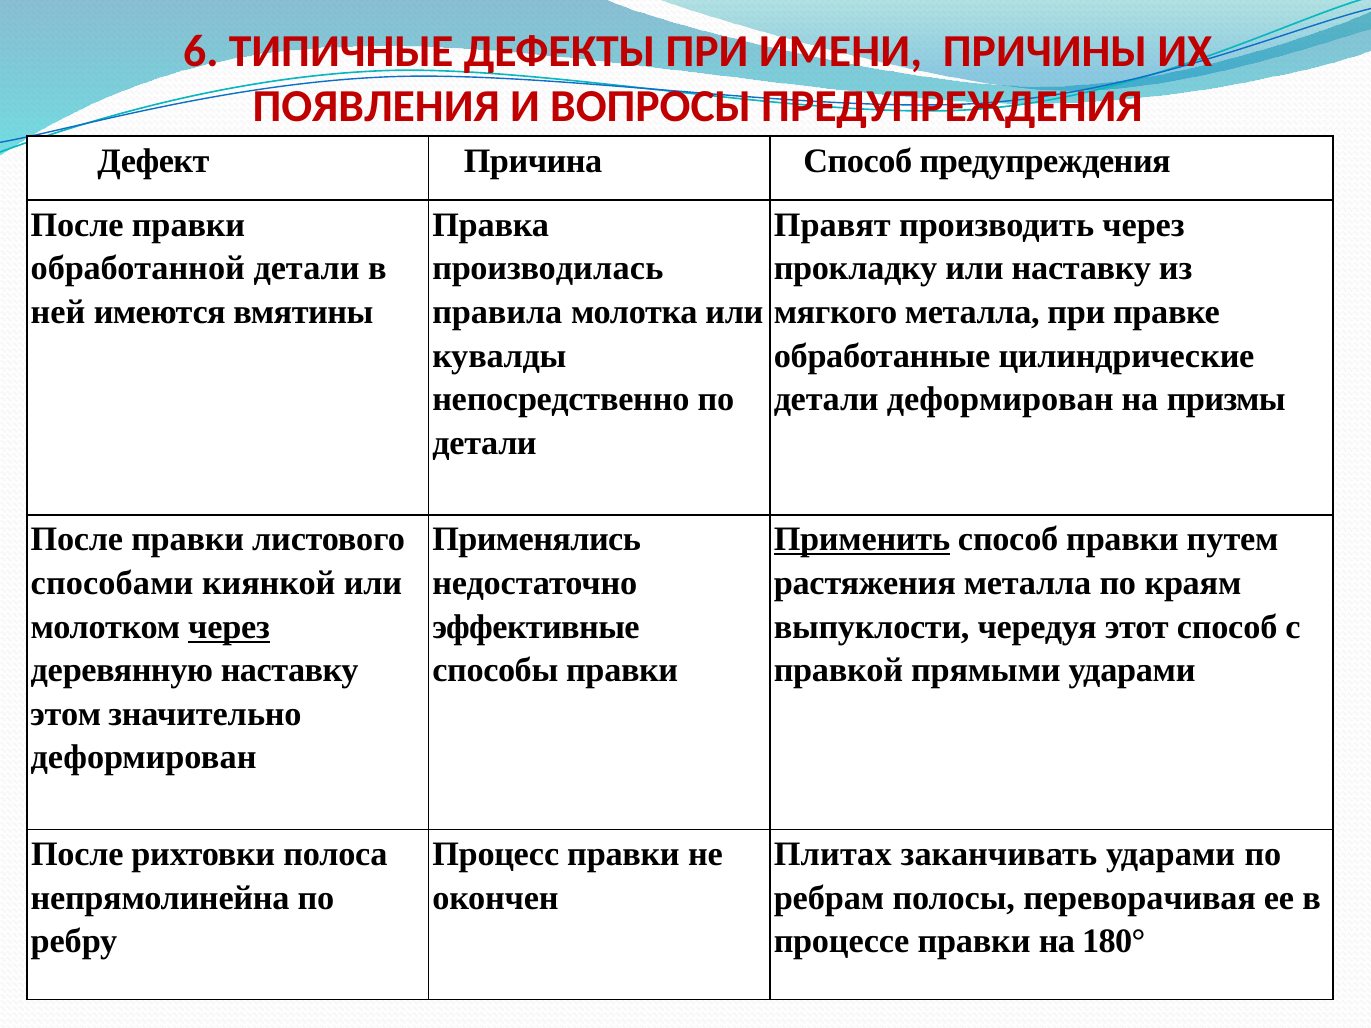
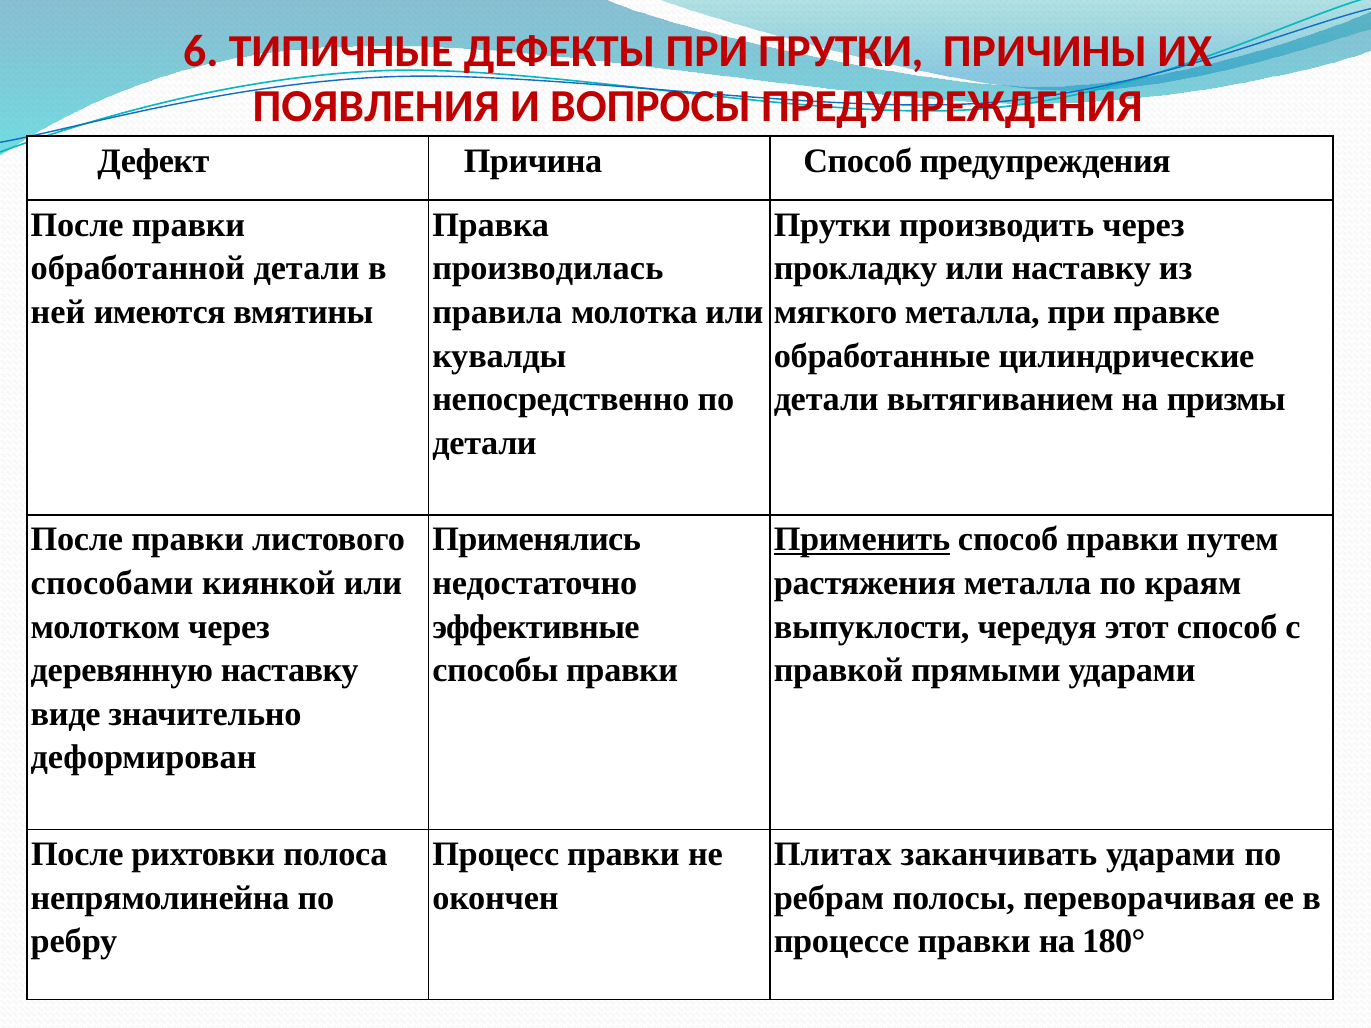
ПРИ ИМЕНИ: ИМЕНИ -> ПРУТКИ
Правят at (832, 225): Правят -> Прутки
детали деформирован: деформирован -> вытягиванием
через at (229, 627) underline: present -> none
этом: этом -> виде
